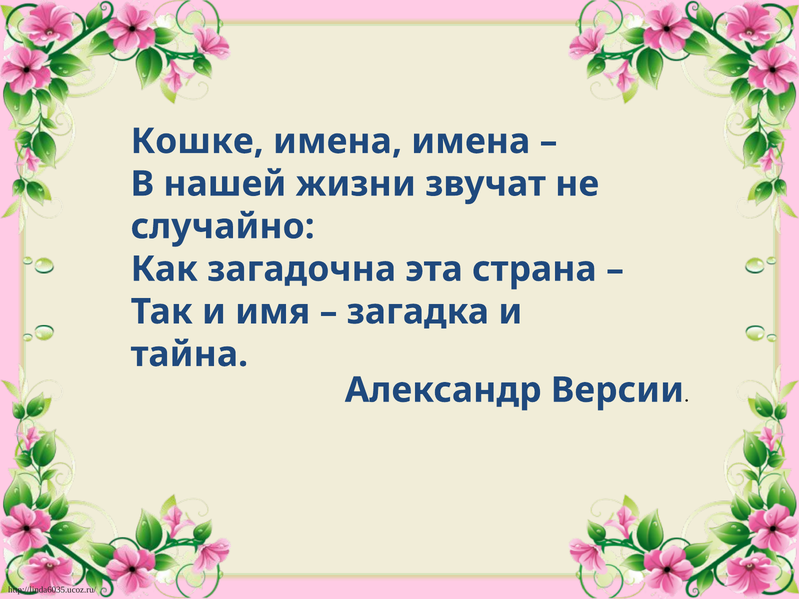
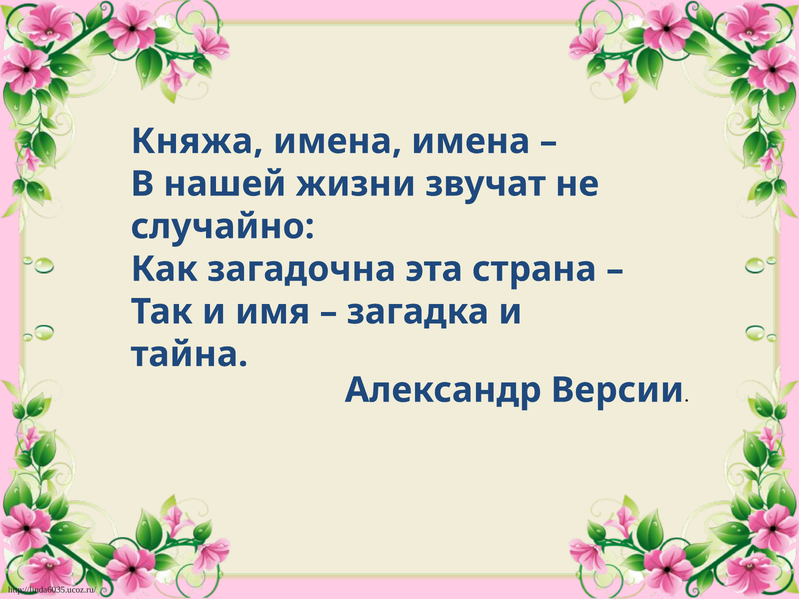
Кошке: Кошке -> Княжа
